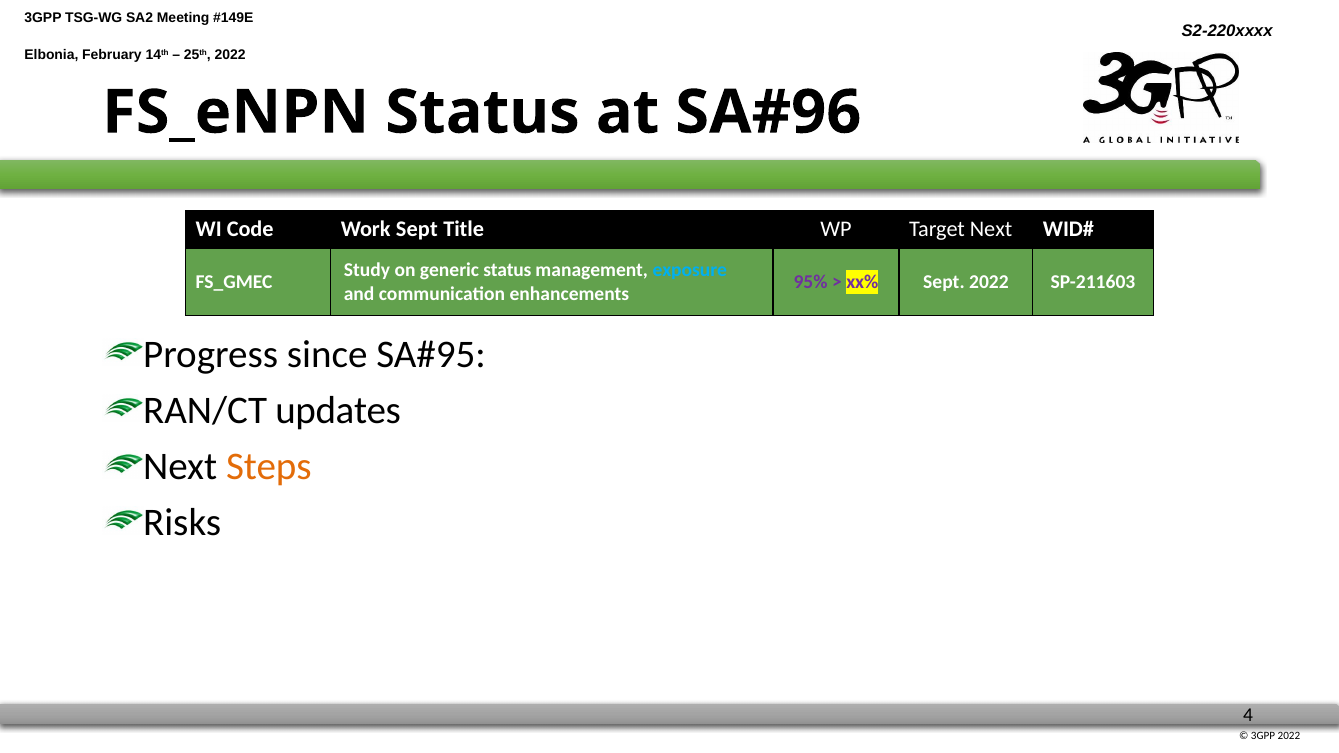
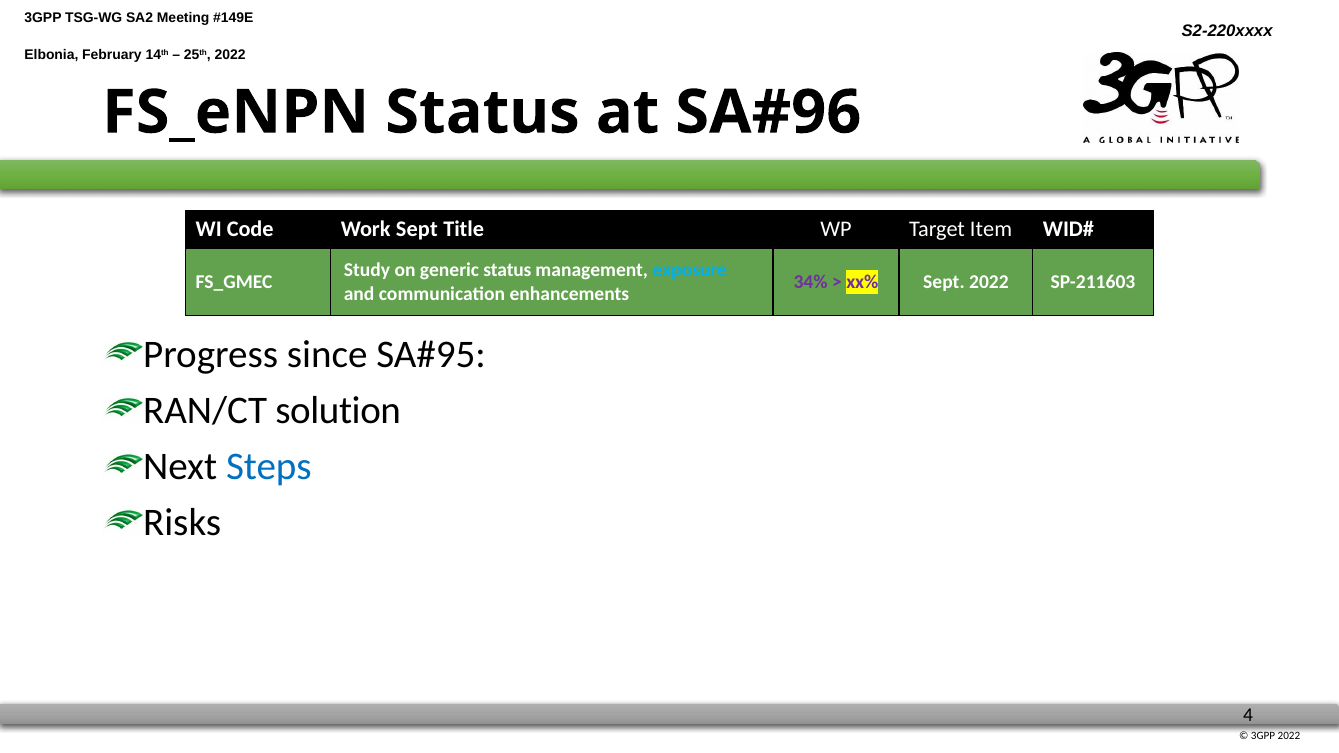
Target Next: Next -> Item
95%: 95% -> 34%
updates: updates -> solution
Steps colour: orange -> blue
